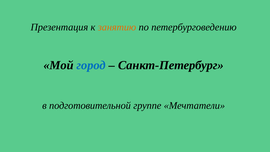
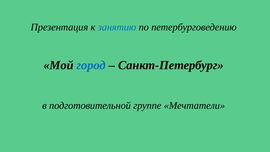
занятию colour: orange -> blue
